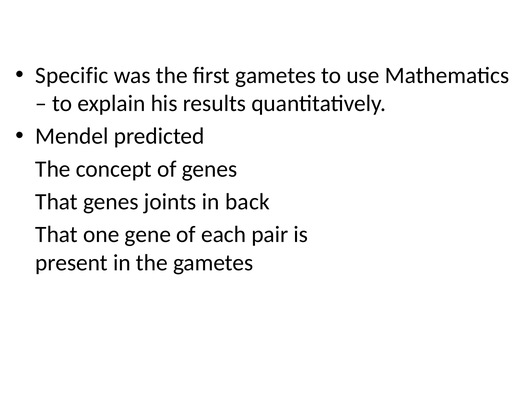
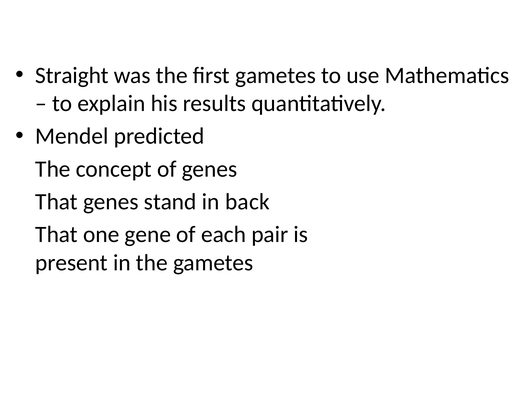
Specific: Specific -> Straight
joints: joints -> stand
